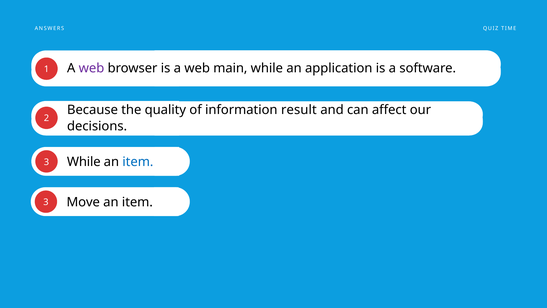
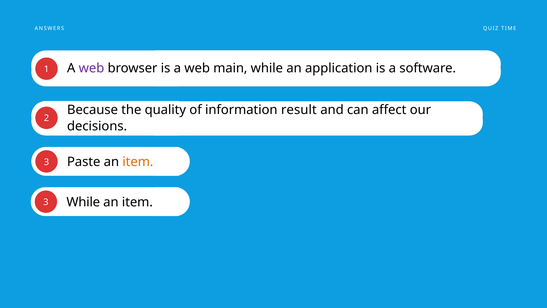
While at (84, 162): While -> Paste
item at (138, 162) colour: blue -> orange
Move at (83, 202): Move -> While
